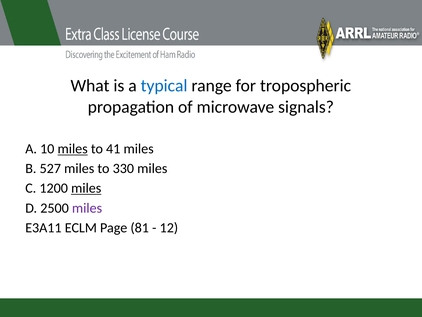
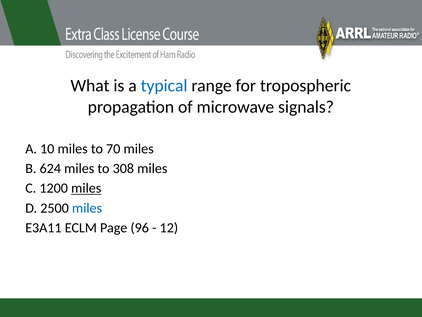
miles at (73, 149) underline: present -> none
41: 41 -> 70
527: 527 -> 624
330: 330 -> 308
miles at (87, 208) colour: purple -> blue
81: 81 -> 96
